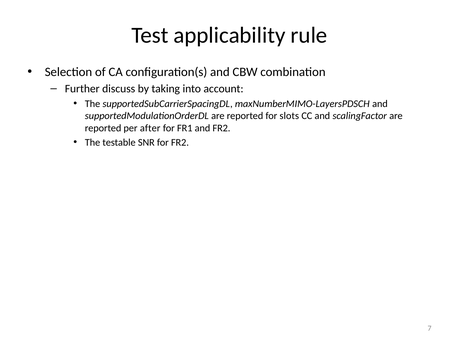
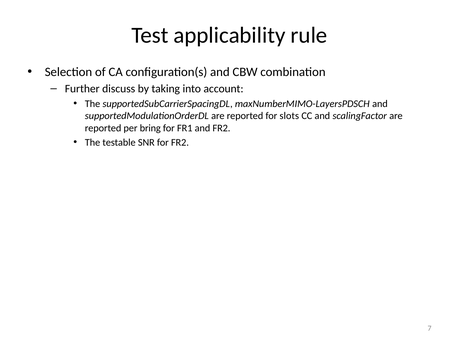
after: after -> bring
